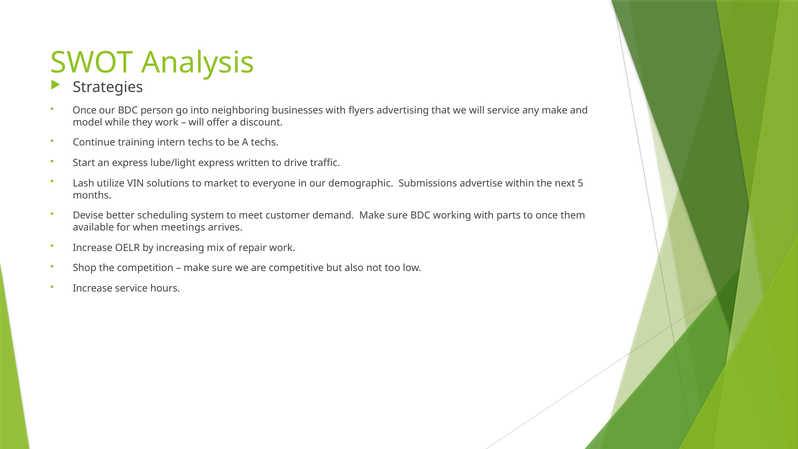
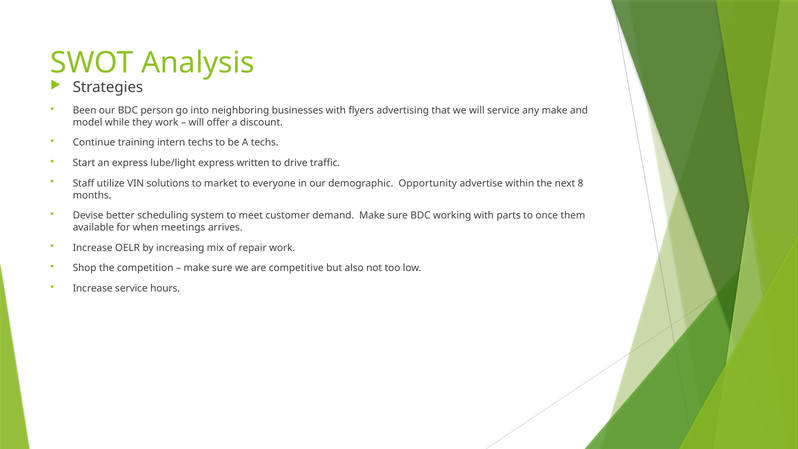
Once at (85, 110): Once -> Been
Lash: Lash -> Staff
Submissions: Submissions -> Opportunity
5: 5 -> 8
